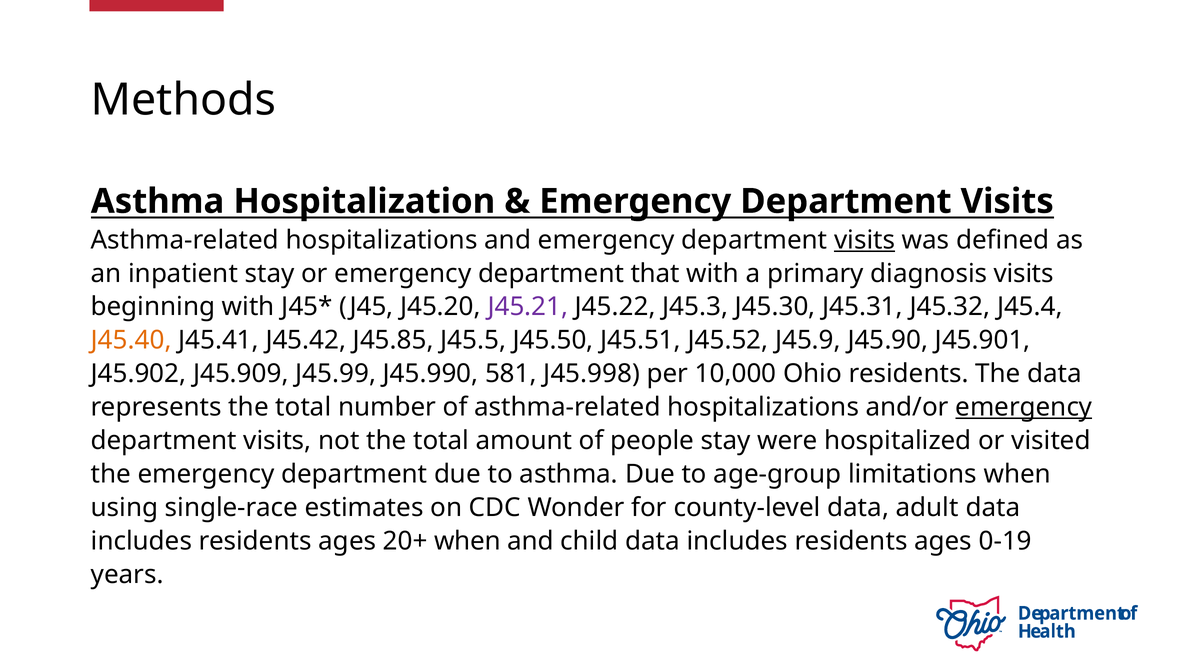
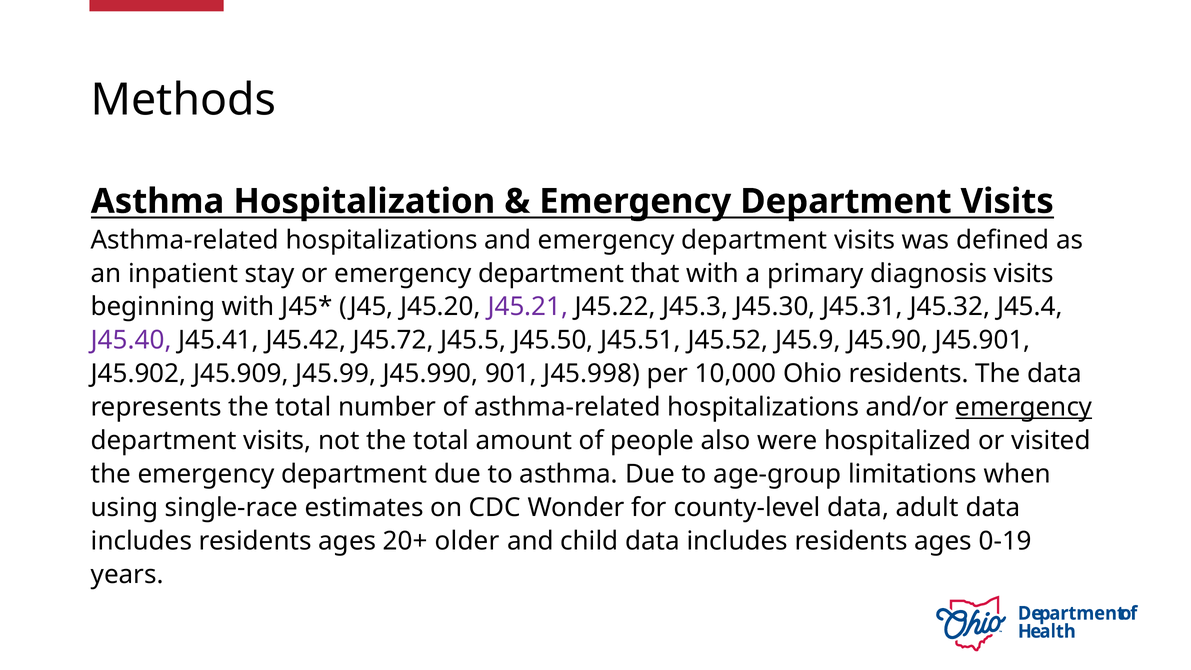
visits at (865, 240) underline: present -> none
J45.40 colour: orange -> purple
J45.85: J45.85 -> J45.72
581: 581 -> 901
people stay: stay -> also
20+ when: when -> older
